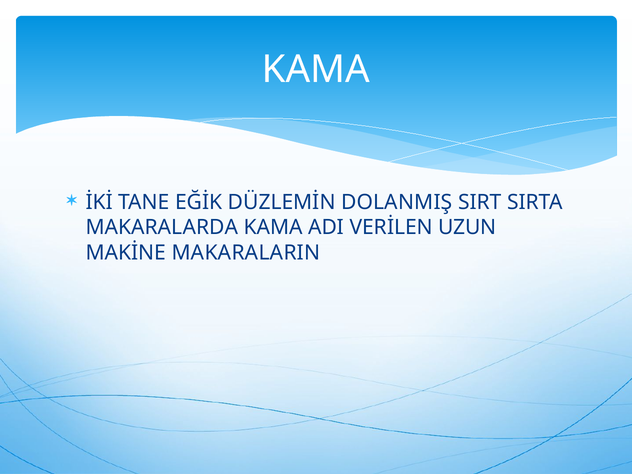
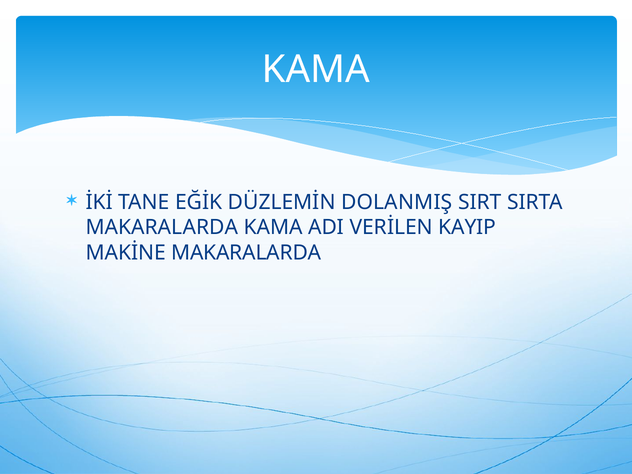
UZUN: UZUN -> KAYIP
MAKİNE MAKARALARIN: MAKARALARIN -> MAKARALARDA
